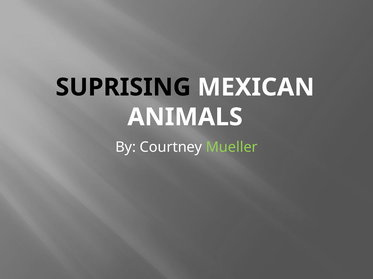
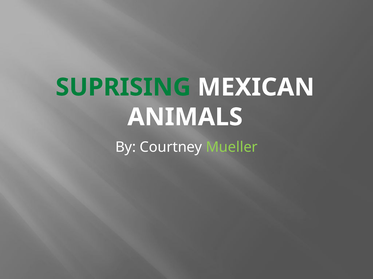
SUPRISING colour: black -> green
